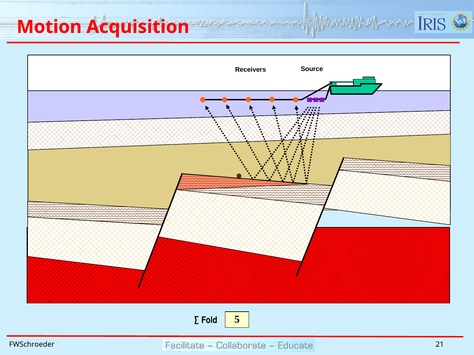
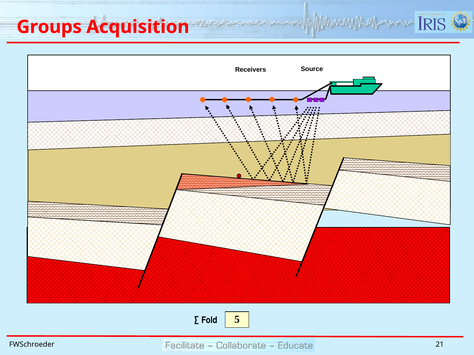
Motion: Motion -> Groups
